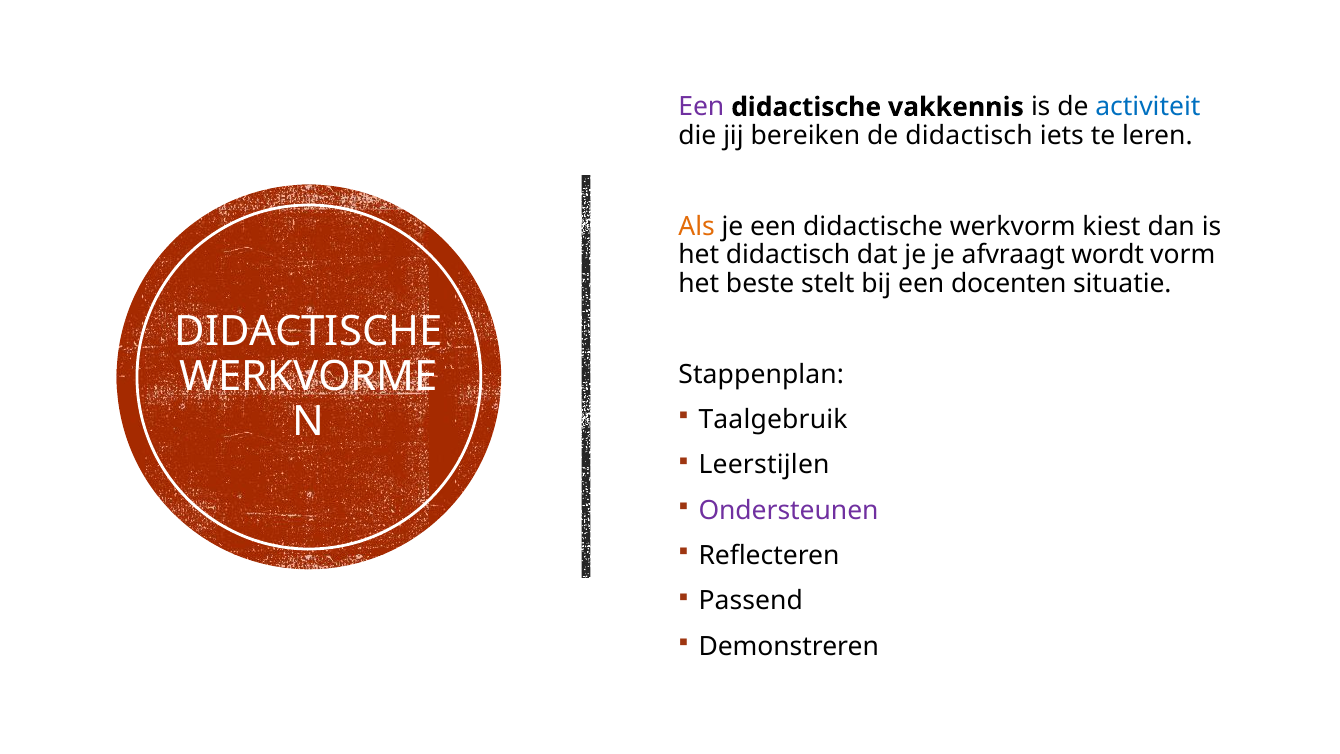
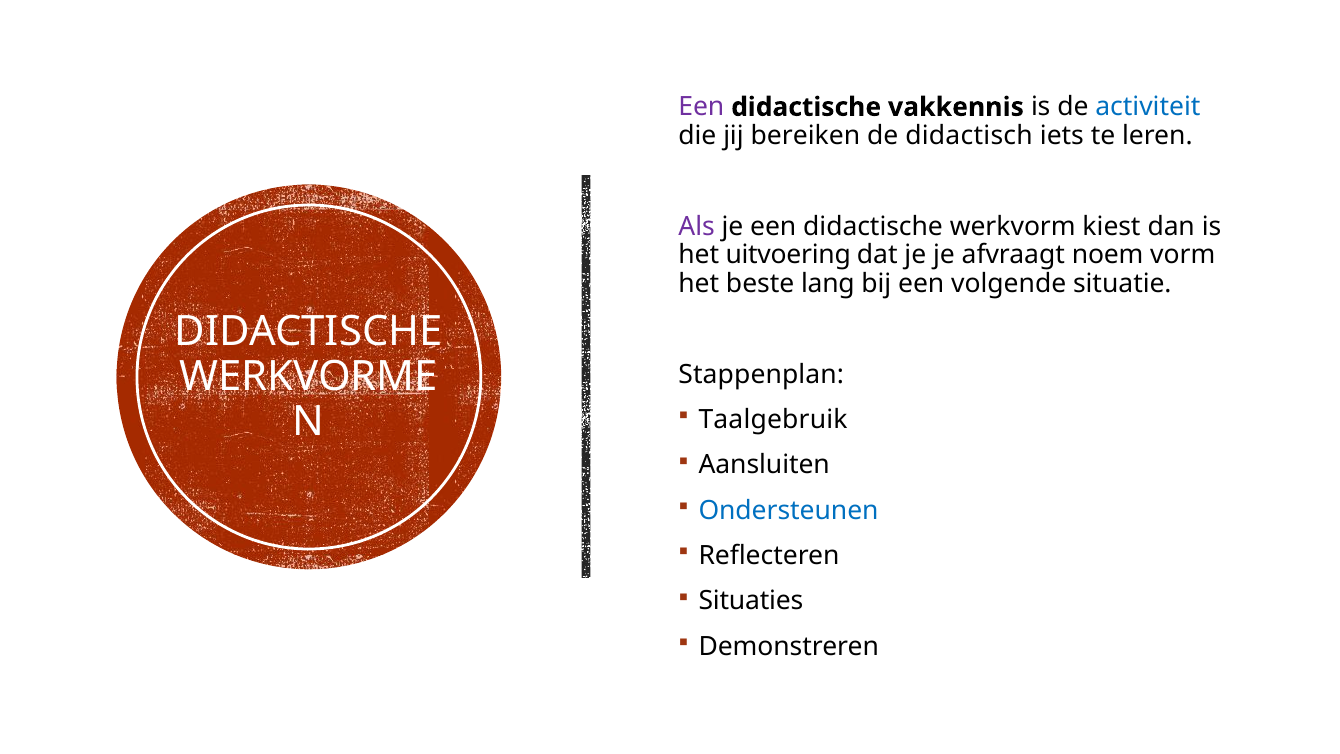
Als colour: orange -> purple
het didactisch: didactisch -> uitvoering
wordt: wordt -> noem
stelt: stelt -> lang
docenten: docenten -> volgende
Leerstijlen: Leerstijlen -> Aansluiten
Ondersteunen colour: purple -> blue
Passend: Passend -> Situaties
